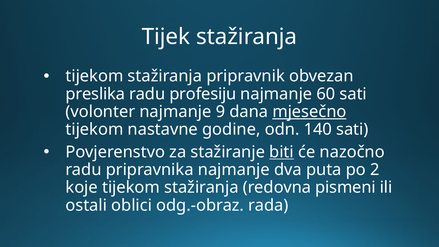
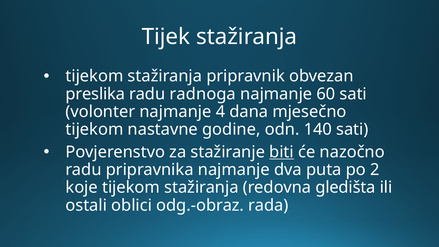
profesiju: profesiju -> radnoga
9: 9 -> 4
mjesečno underline: present -> none
pismeni: pismeni -> gledišta
